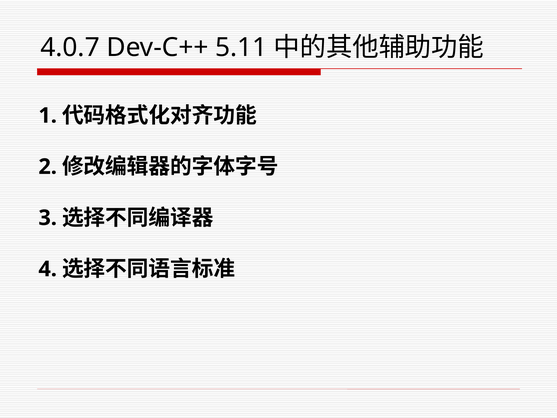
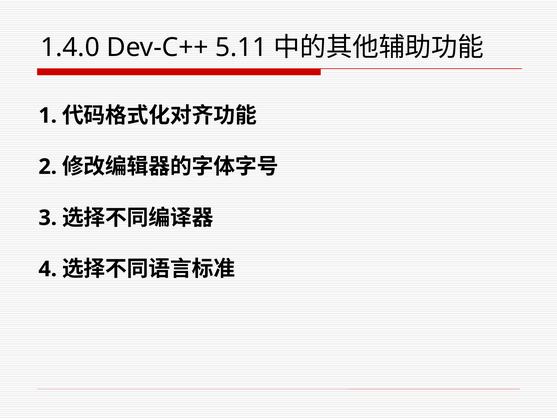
4.0.7: 4.0.7 -> 1.4.0
